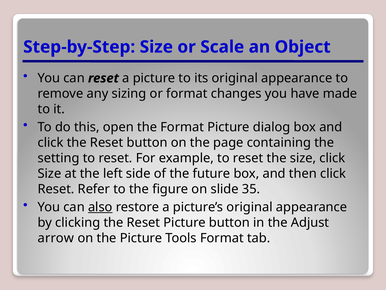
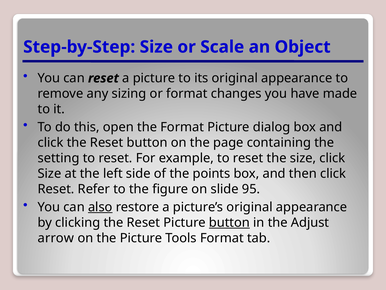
future: future -> points
35: 35 -> 95
button at (229, 222) underline: none -> present
